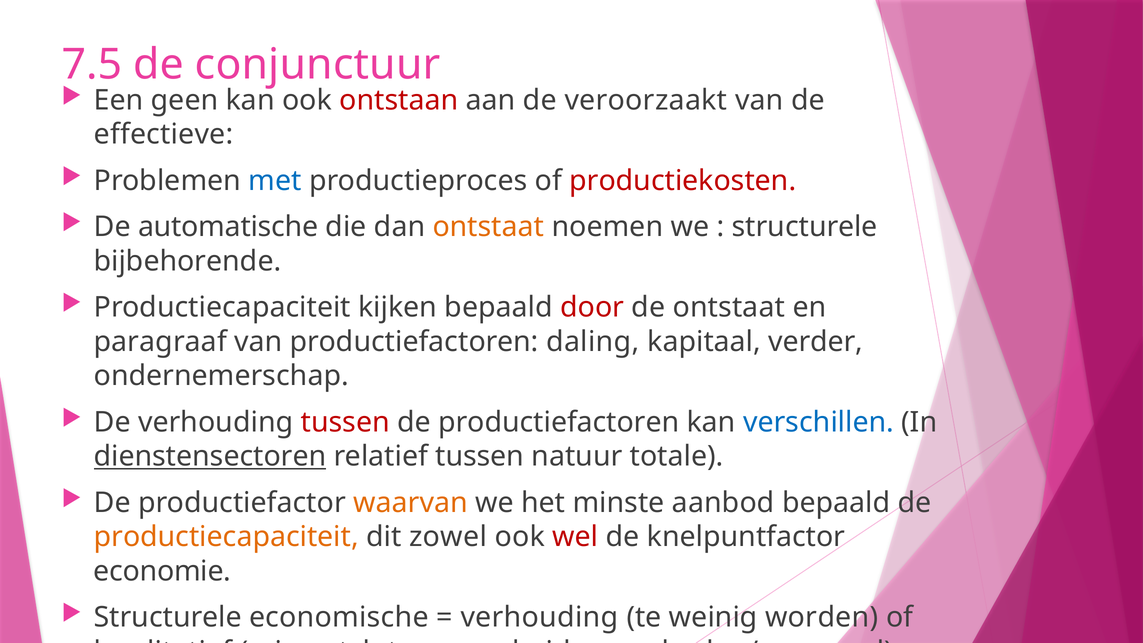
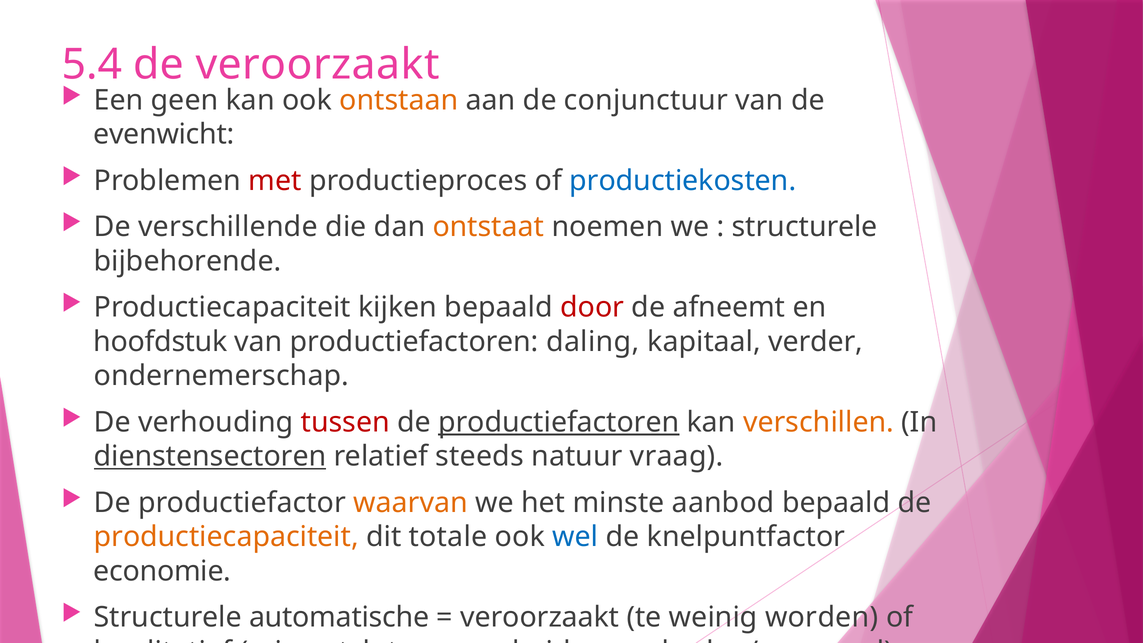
7.5: 7.5 -> 5.4
de conjunctuur: conjunctuur -> veroorzaakt
ontstaan colour: red -> orange
veroorzaakt: veroorzaakt -> conjunctuur
effectieve: effectieve -> evenwicht
met colour: blue -> red
productiekosten colour: red -> blue
automatische: automatische -> verschillende
de ontstaat: ontstaat -> afneemt
paragraaf: paragraaf -> hoofdstuk
productiefactoren at (559, 422) underline: none -> present
verschillen colour: blue -> orange
relatief tussen: tussen -> steeds
totale: totale -> vraag
zowel: zowel -> totale
wel colour: red -> blue
economische: economische -> automatische
verhouding at (540, 617): verhouding -> veroorzaakt
